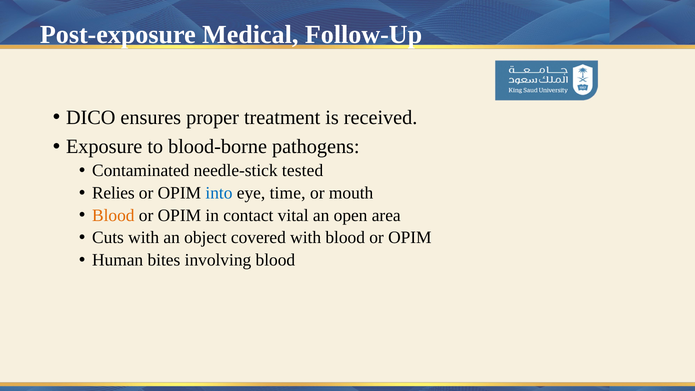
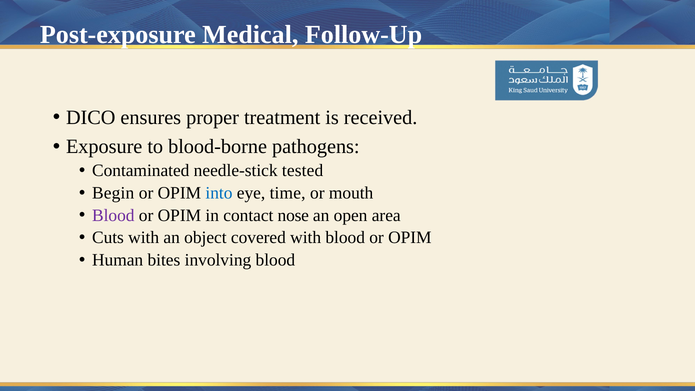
Relies: Relies -> Begin
Blood at (113, 215) colour: orange -> purple
vital: vital -> nose
